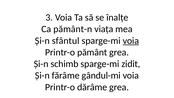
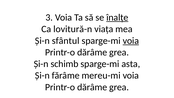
înalțe underline: none -> present
pământ-n: pământ-n -> lovitură-n
pământ at (92, 52): pământ -> dărâme
zidit: zidit -> asta
gândul-mi: gândul-mi -> mereu-mi
